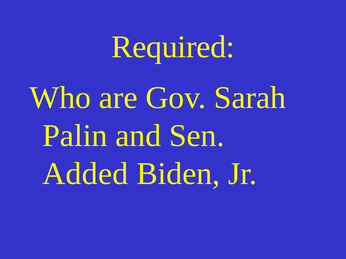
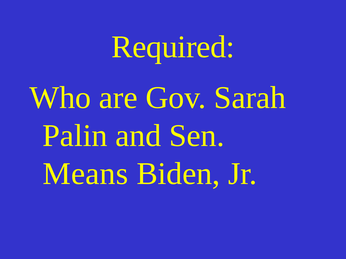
Added: Added -> Means
